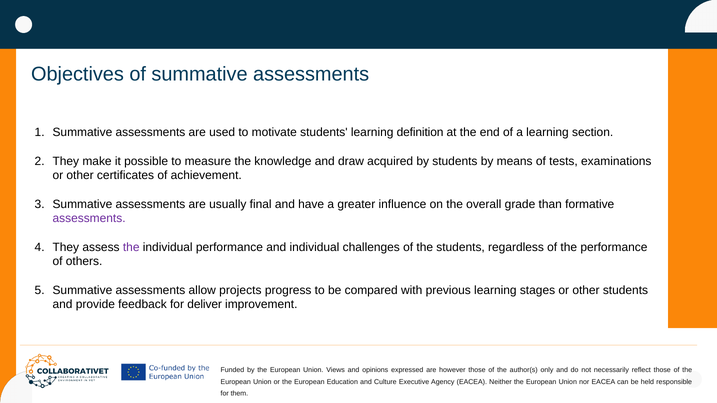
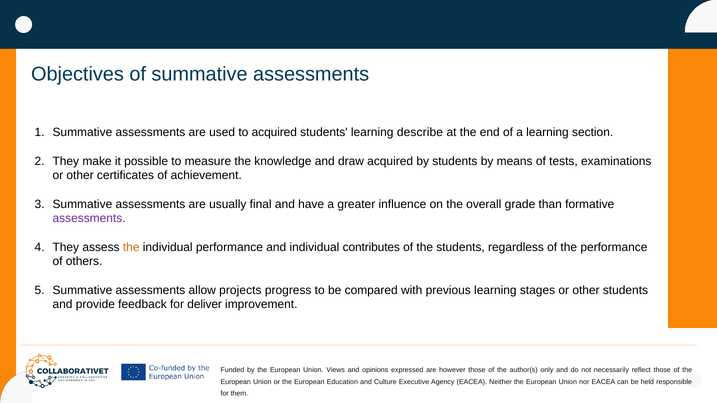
to motivate: motivate -> acquired
definition: definition -> describe
the at (131, 247) colour: purple -> orange
challenges: challenges -> contributes
